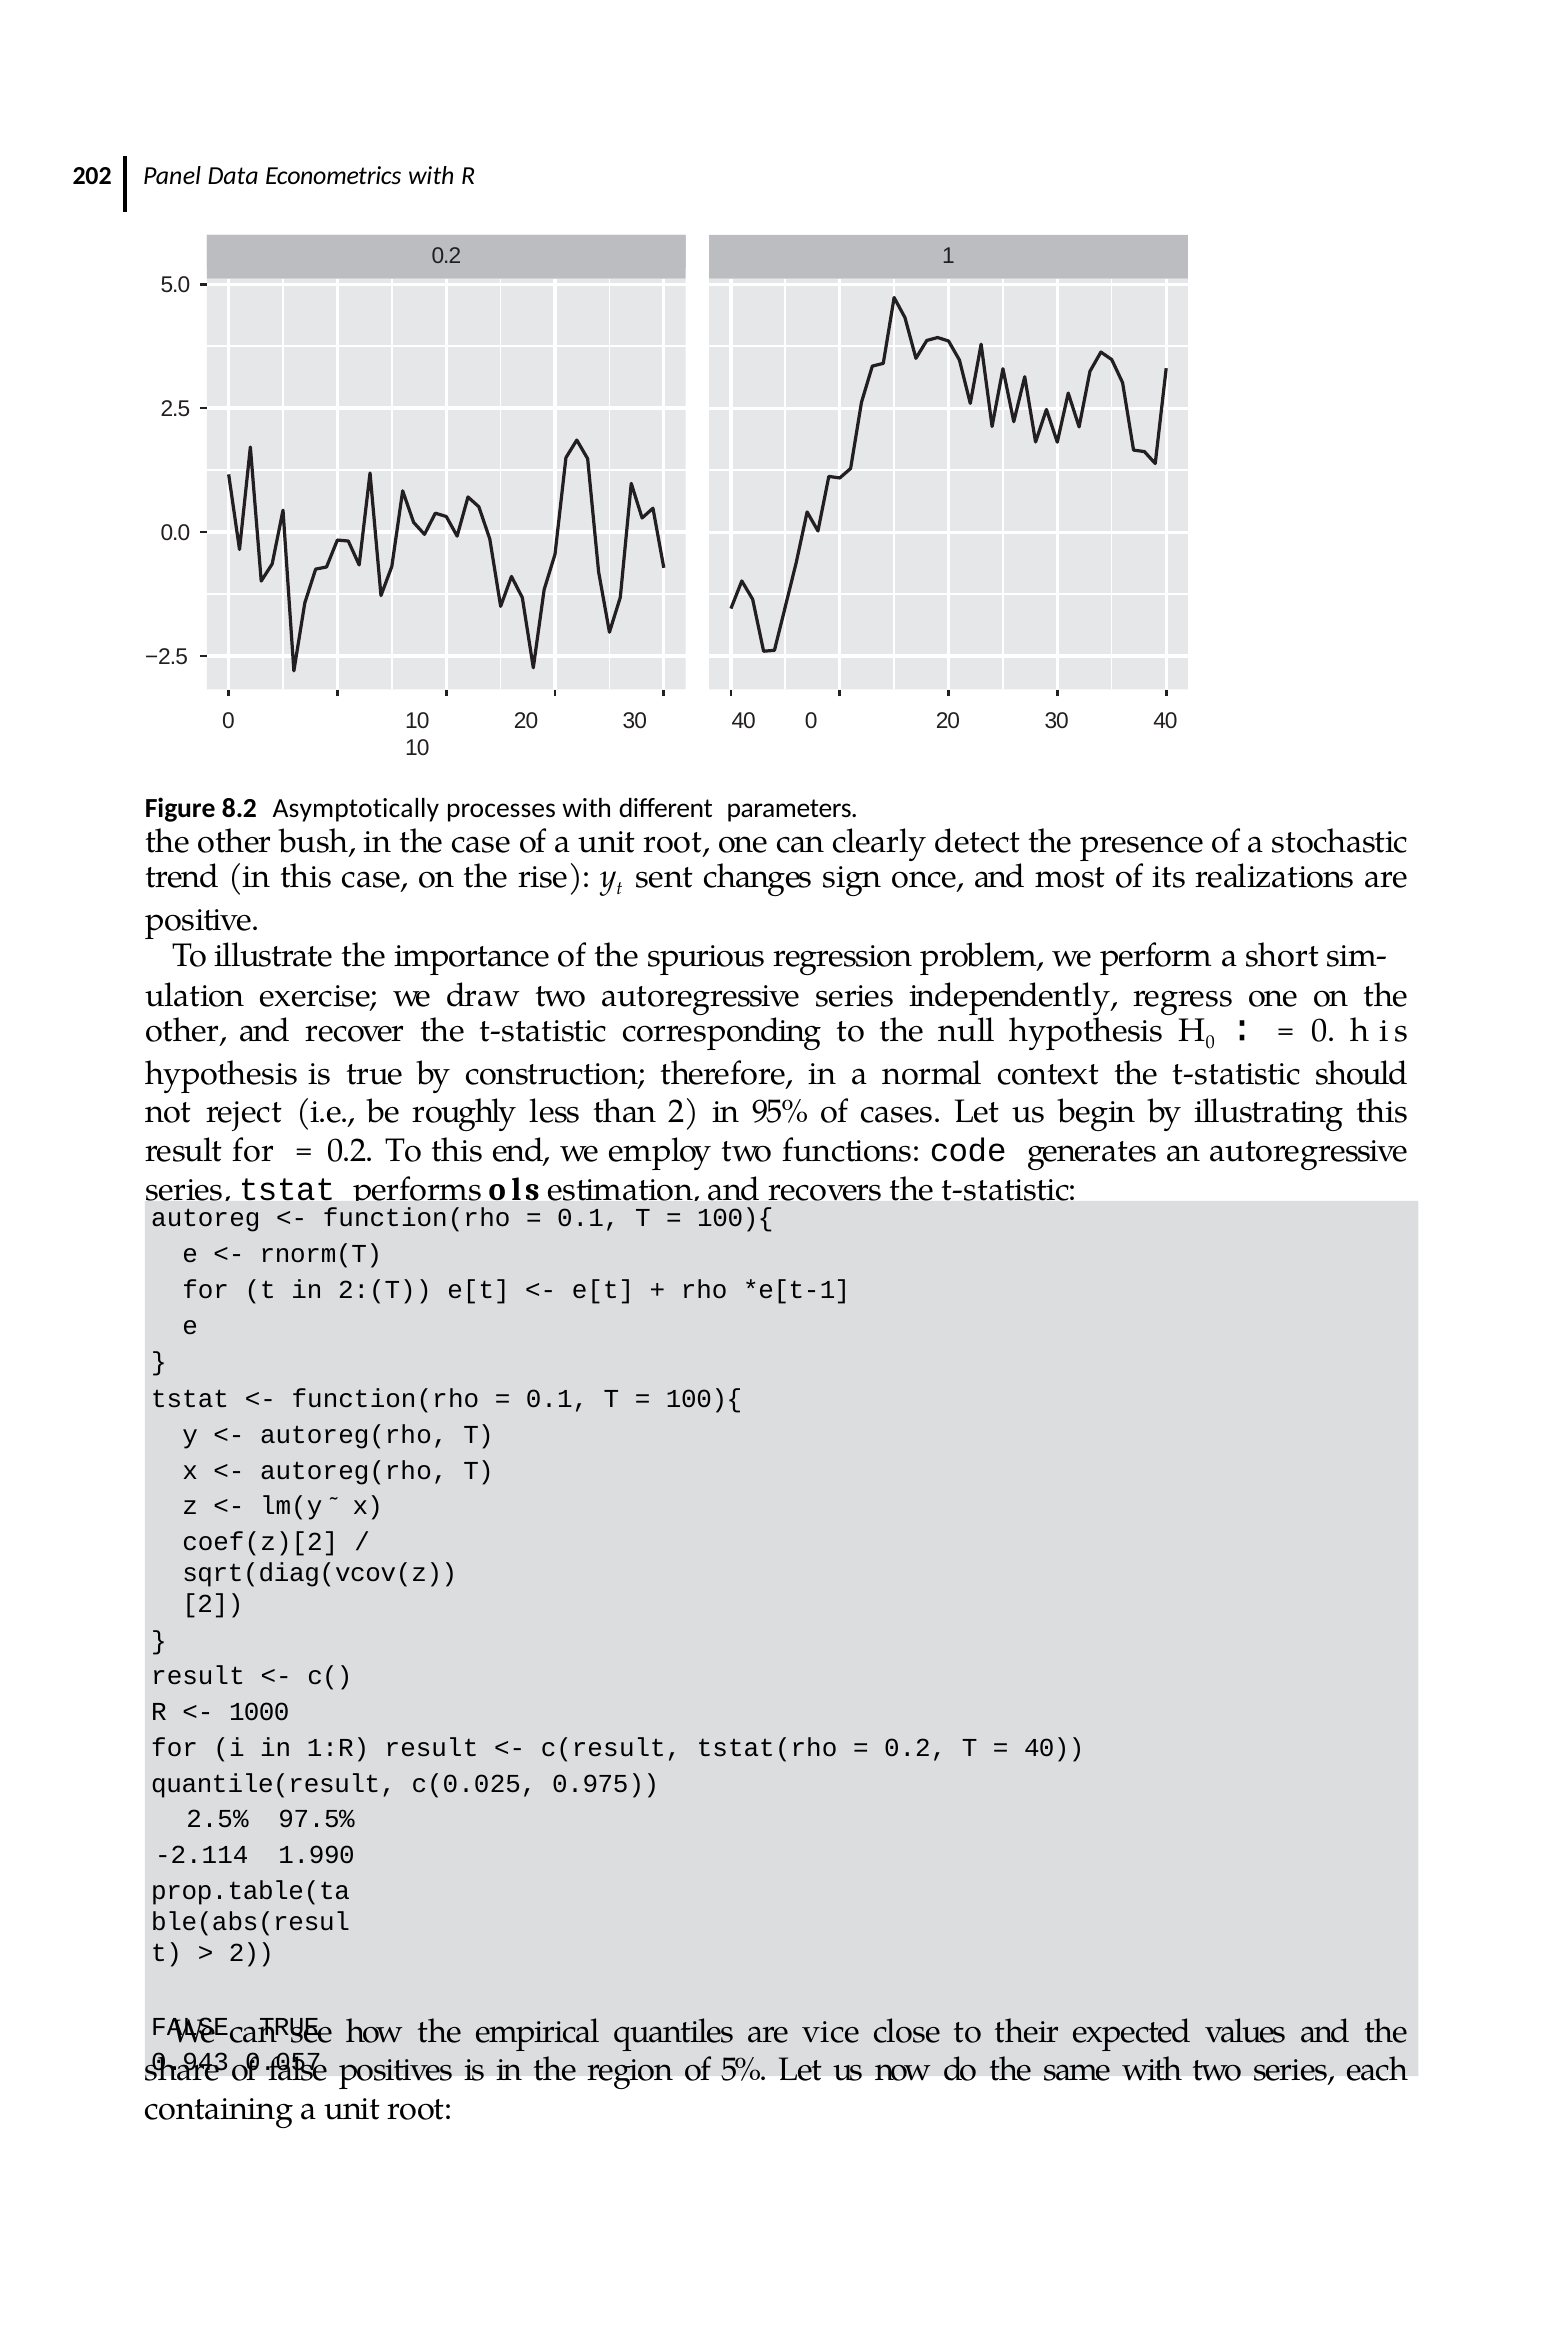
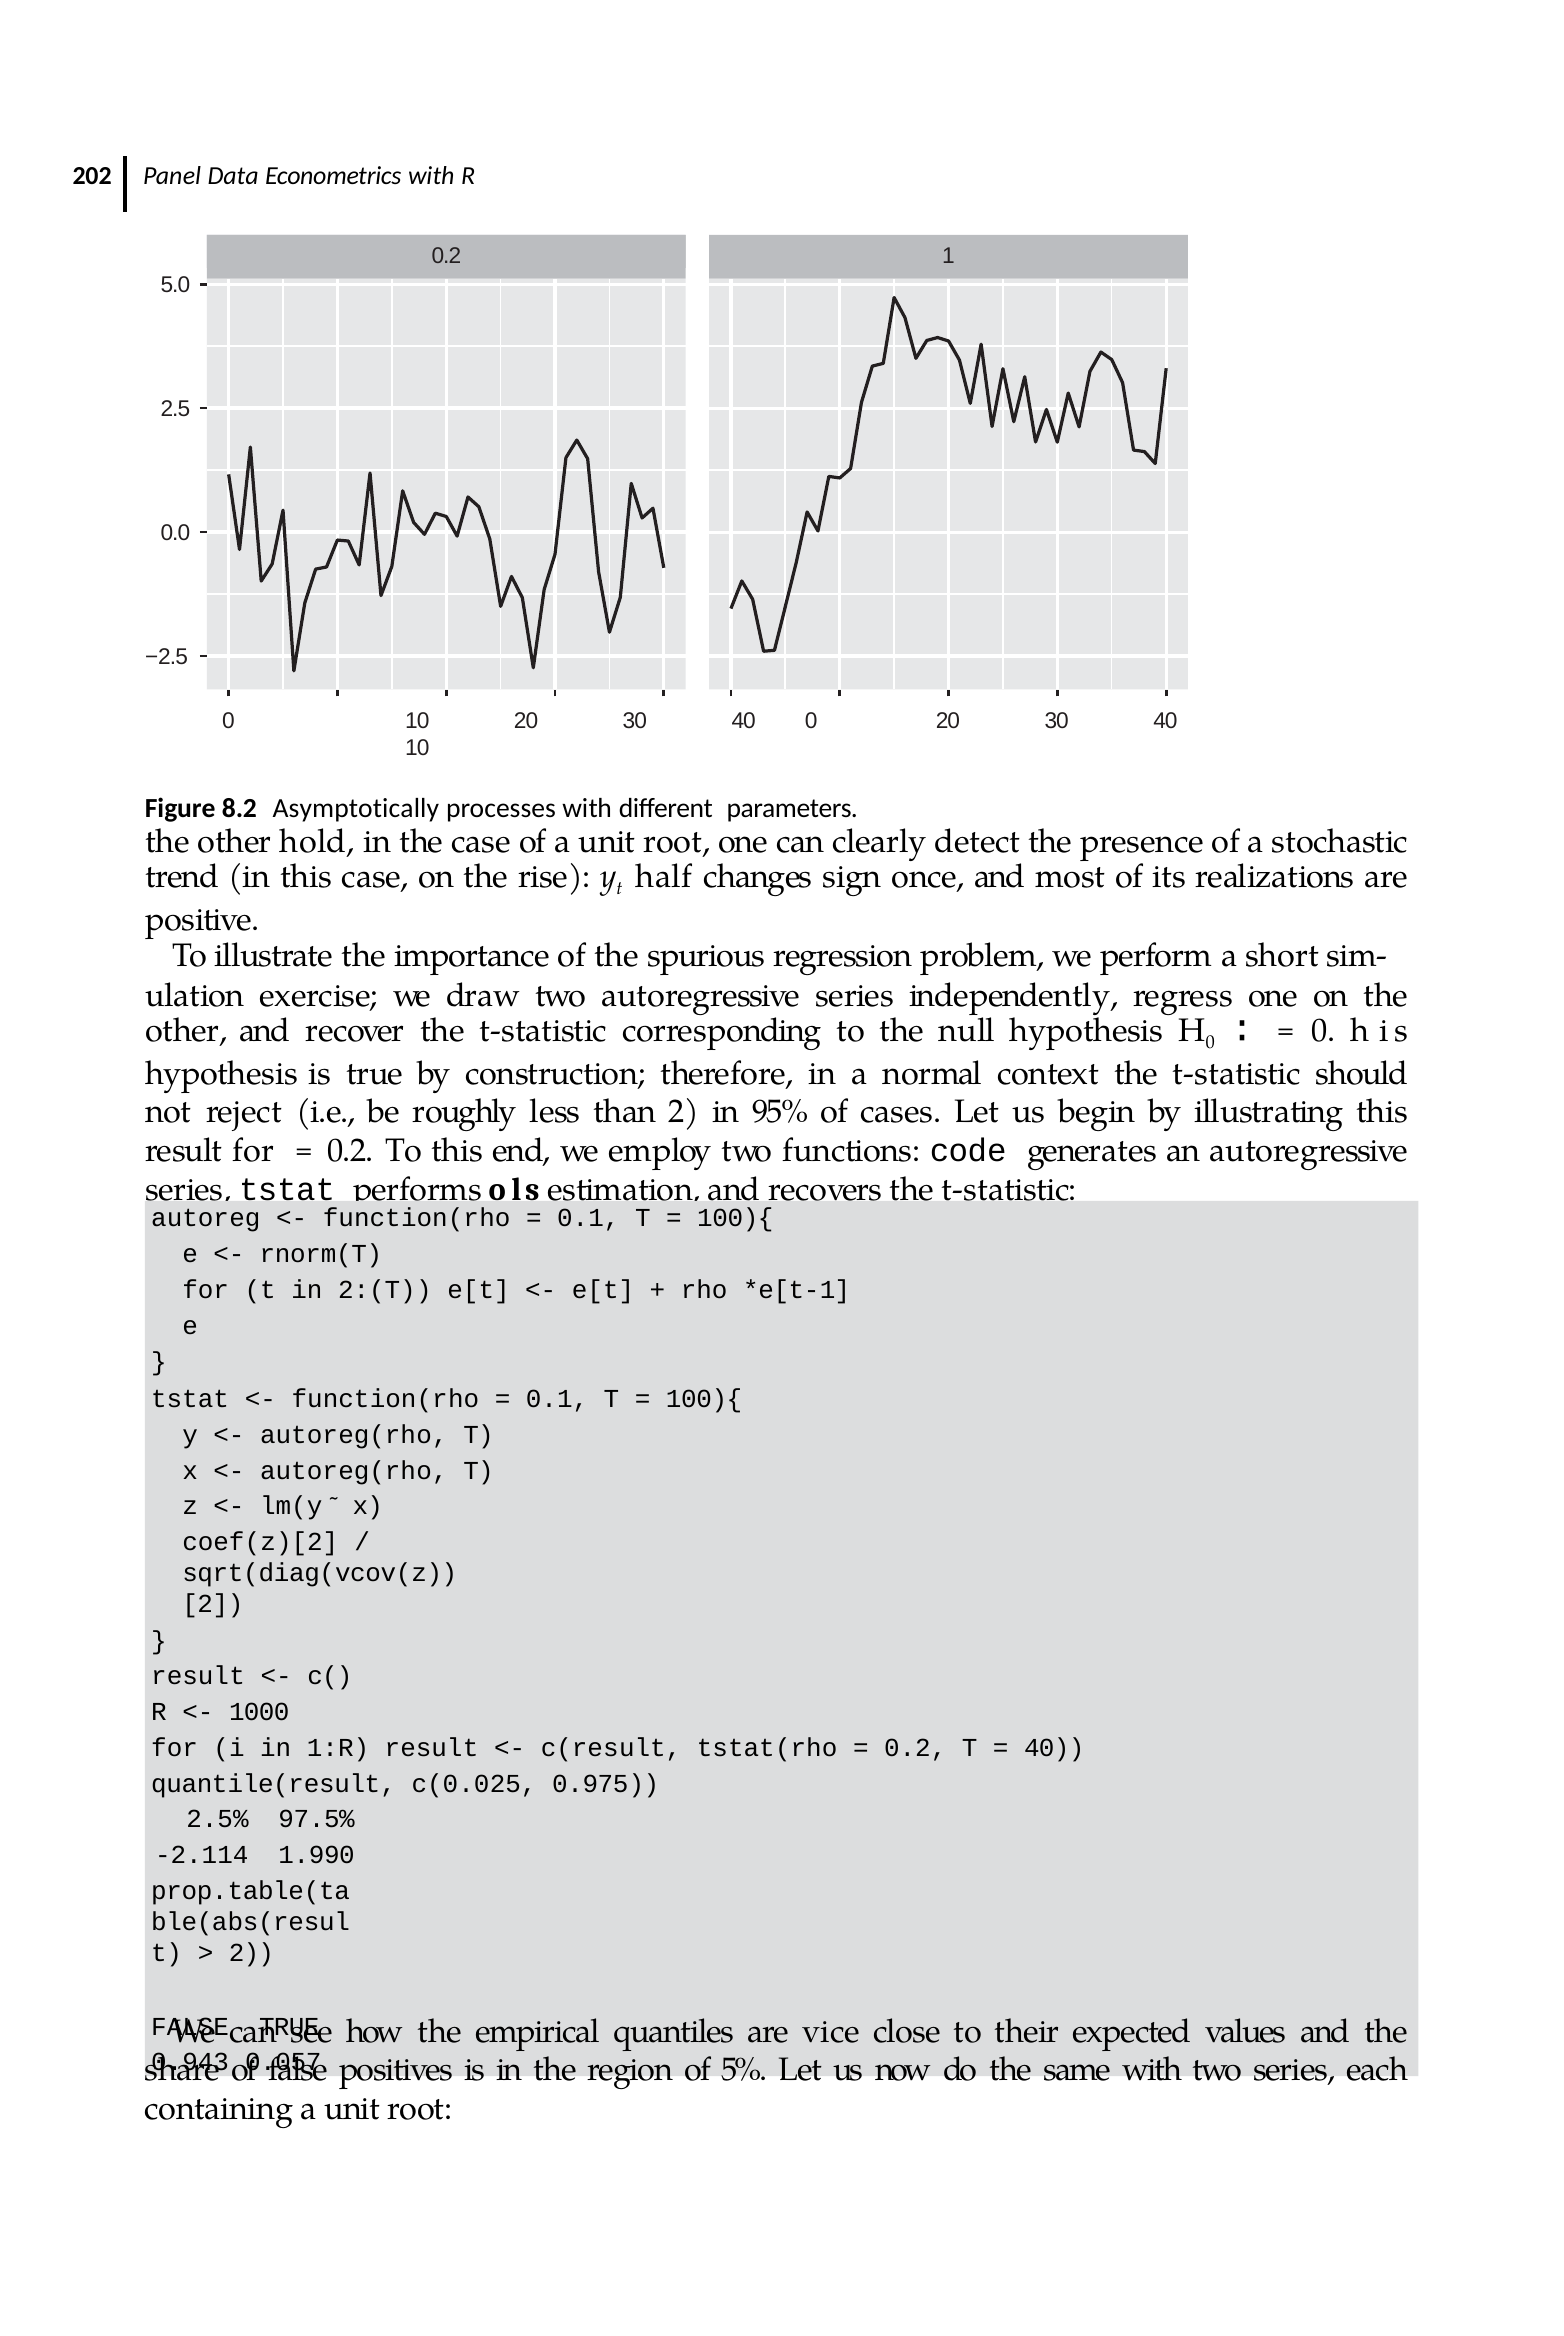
bush: bush -> hold
sent: sent -> half
